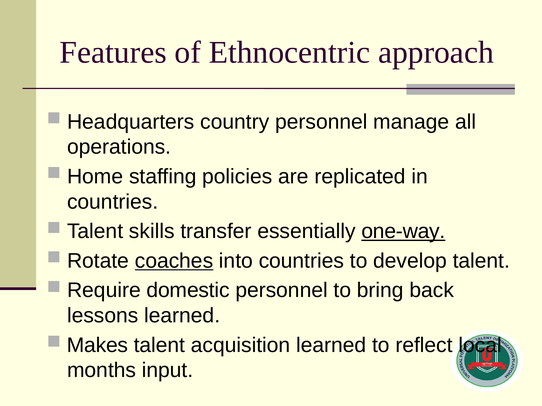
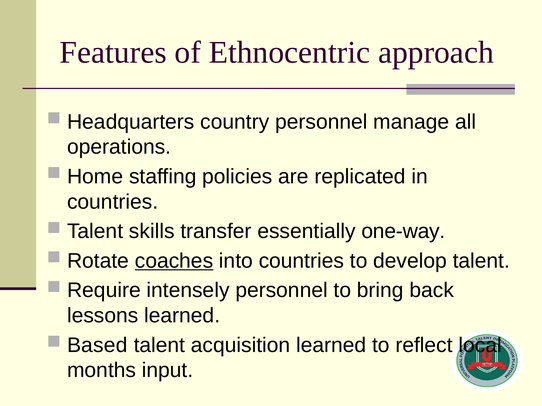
one-way underline: present -> none
domestic: domestic -> intensely
Makes: Makes -> Based
